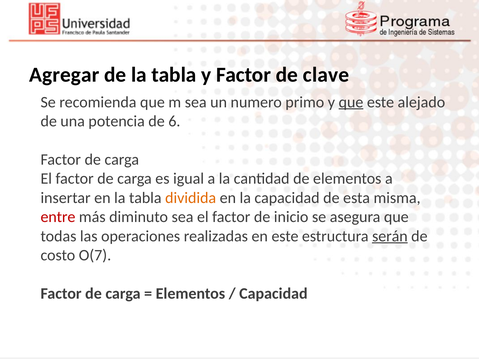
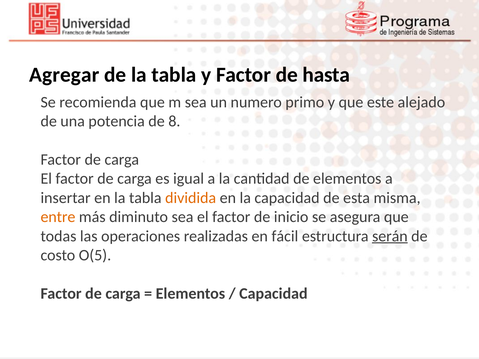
clave: clave -> hasta
que at (351, 102) underline: present -> none
6: 6 -> 8
entre colour: red -> orange
en este: este -> fácil
O(7: O(7 -> O(5
